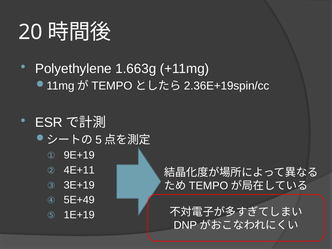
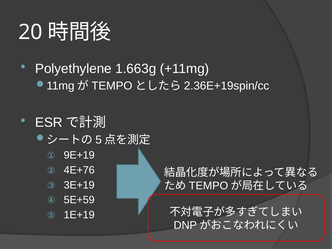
4E+11: 4E+11 -> 4E+76
5E+49: 5E+49 -> 5E+59
